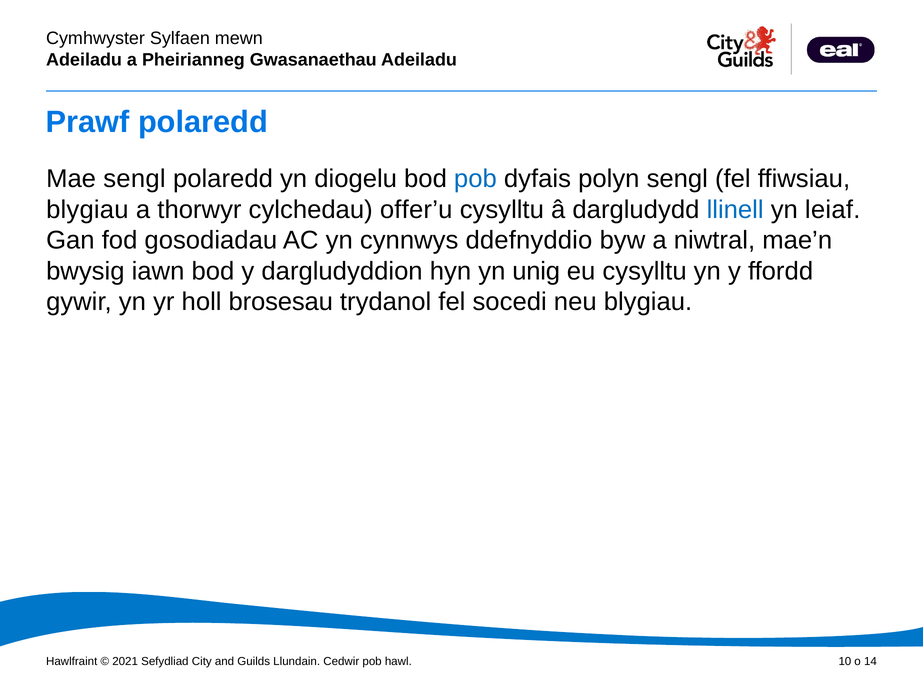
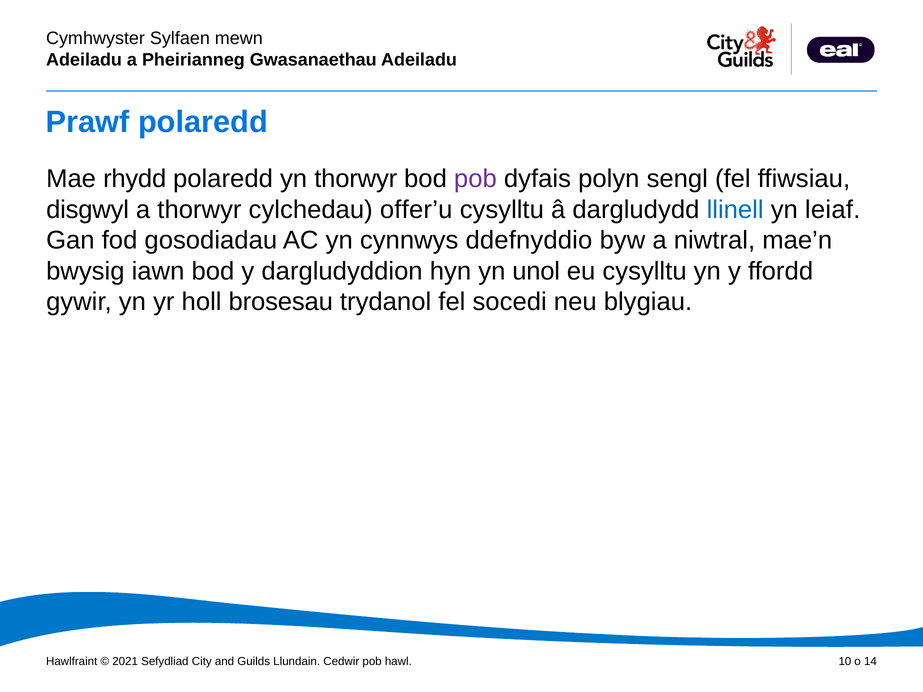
Mae sengl: sengl -> rhydd
yn diogelu: diogelu -> thorwyr
pob at (475, 179) colour: blue -> purple
blygiau at (87, 210): blygiau -> disgwyl
unig: unig -> unol
